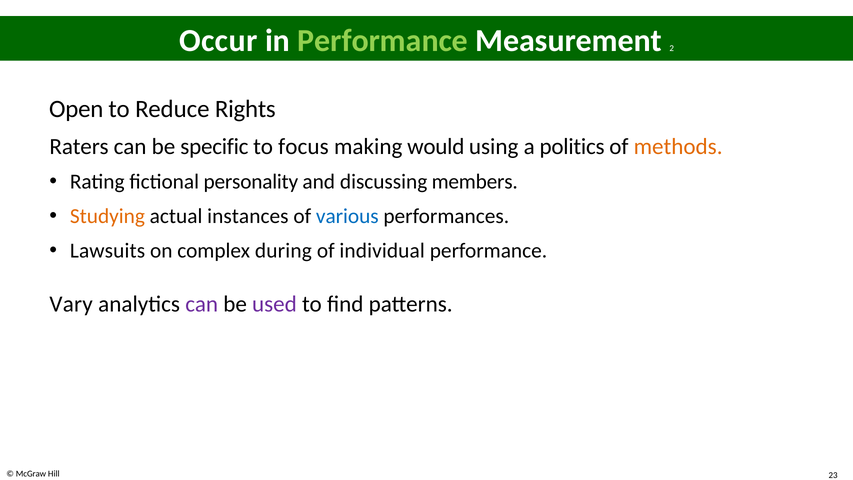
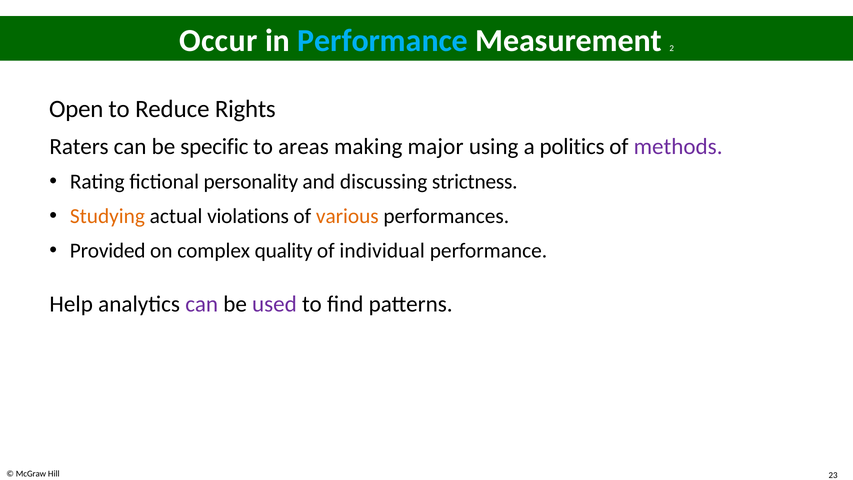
Performance at (383, 41) colour: light green -> light blue
focus: focus -> areas
would: would -> major
methods colour: orange -> purple
members: members -> strictness
instances: instances -> violations
various colour: blue -> orange
Lawsuits: Lawsuits -> Provided
during: during -> quality
Vary: Vary -> Help
